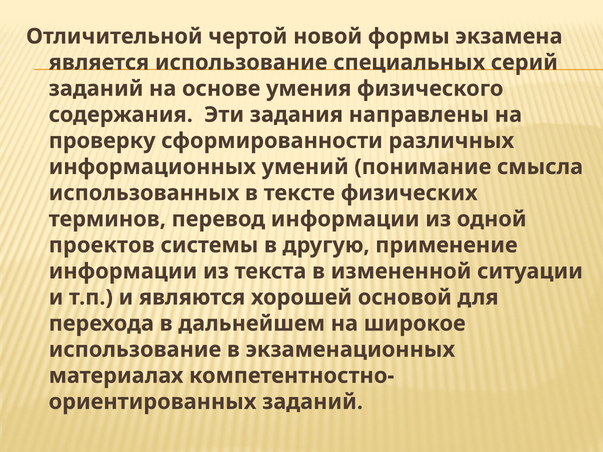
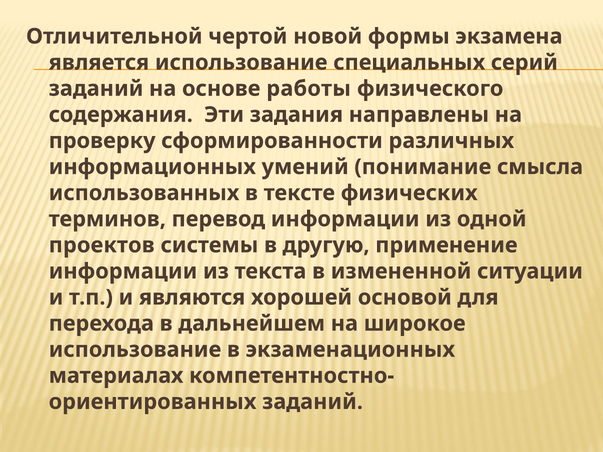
умения: умения -> работы
